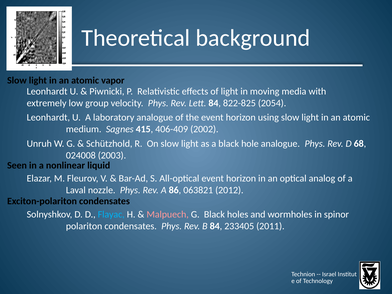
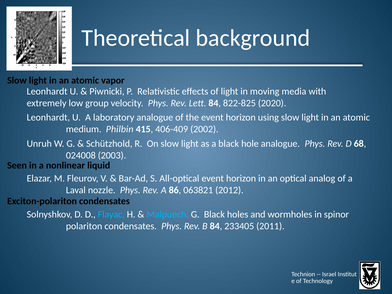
2054: 2054 -> 2020
Sagnes: Sagnes -> Philbin
Malpuech colour: pink -> light blue
